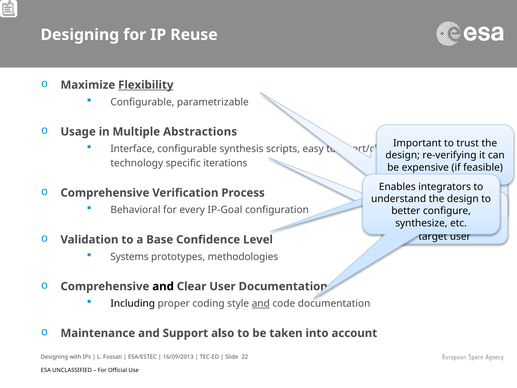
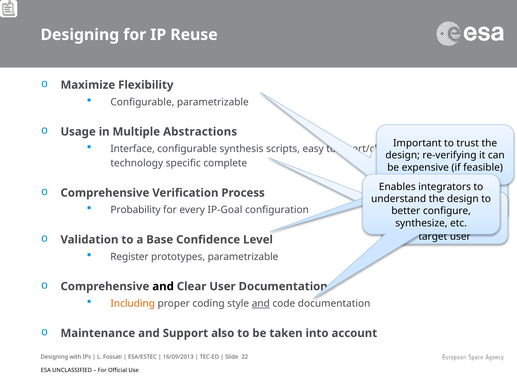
Flexibility underline: present -> none
iterations: iterations -> complete
Behavioral: Behavioral -> Probability
Systems: Systems -> Register
prototypes methodologies: methodologies -> parametrizable
Including colour: black -> orange
